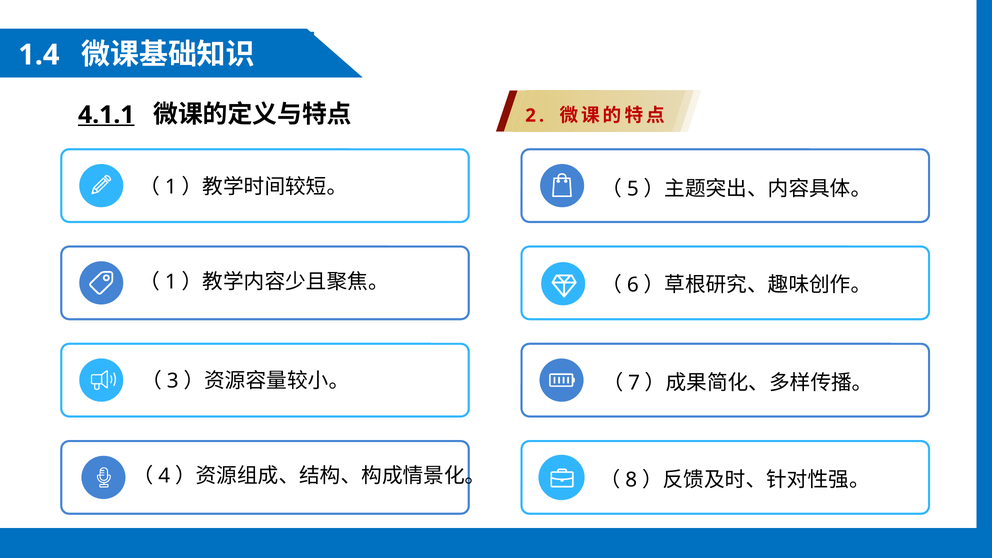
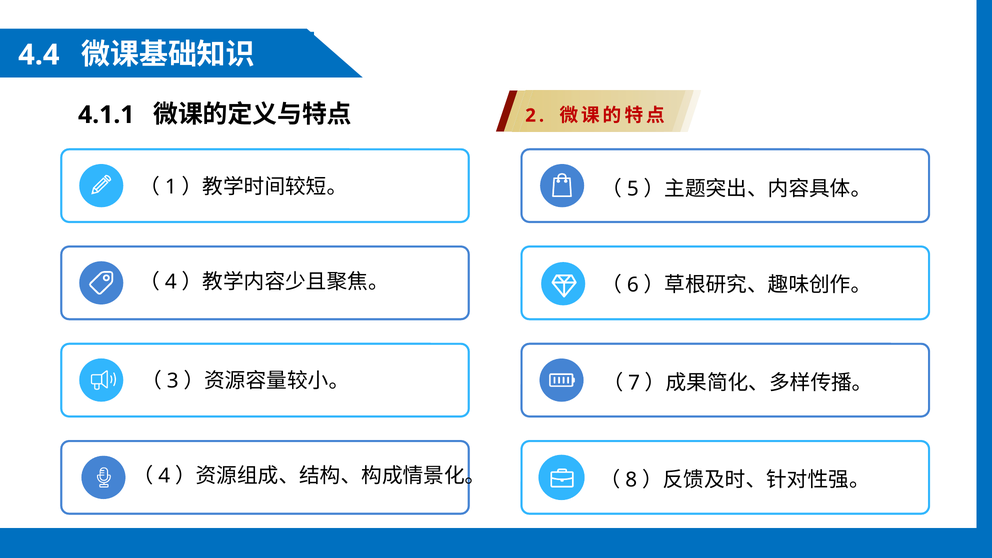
1.4: 1.4 -> 4.4
4.1.1 underline: present -> none
1 at (171, 282): 1 -> 4
